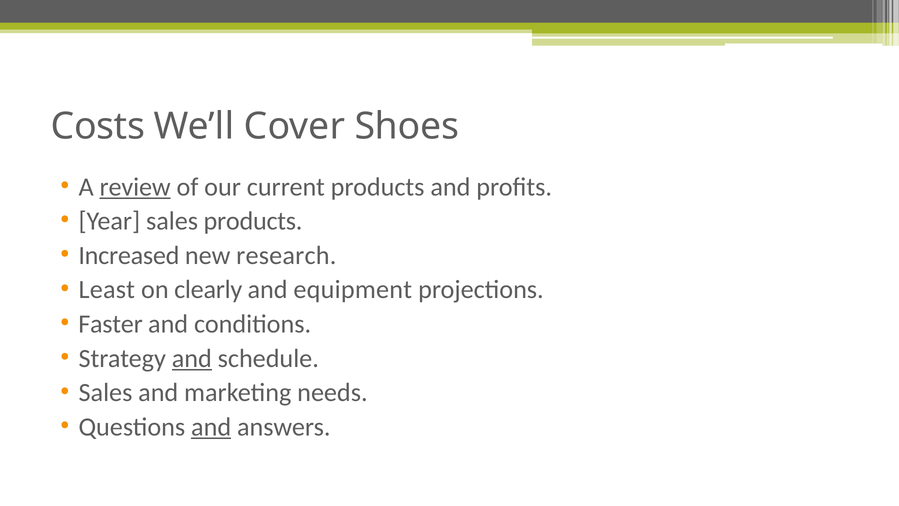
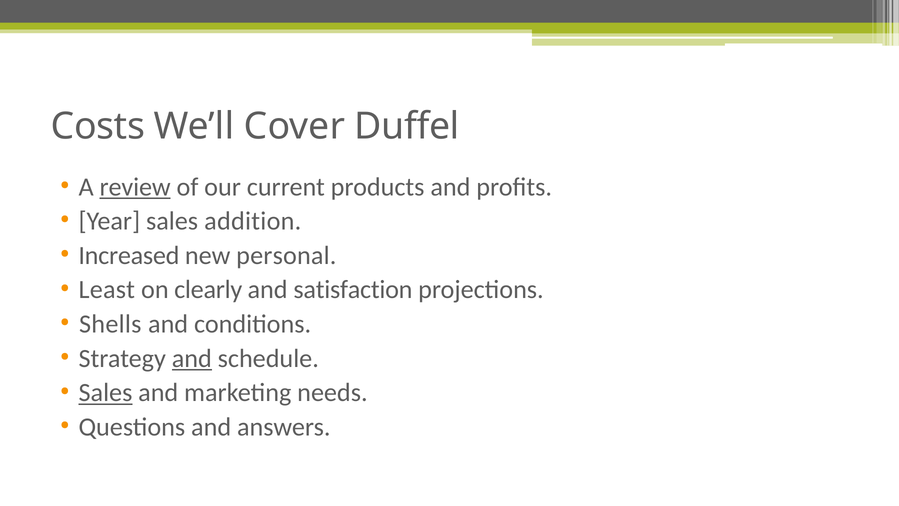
Shoes: Shoes -> Duffel
sales products: products -> addition
research: research -> personal
equipment: equipment -> satisfaction
Faster: Faster -> Shells
Sales at (105, 393) underline: none -> present
and at (211, 427) underline: present -> none
